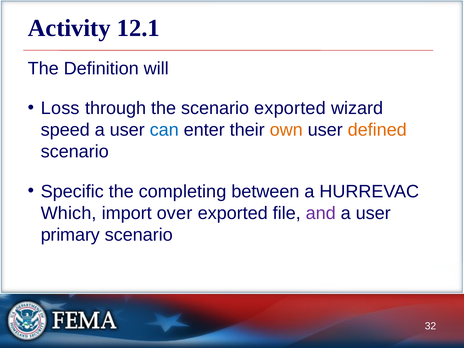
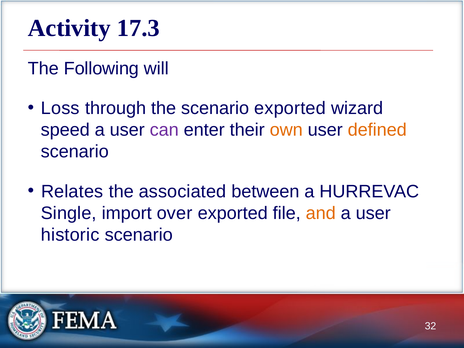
12.1: 12.1 -> 17.3
Definition: Definition -> Following
can colour: blue -> purple
Specific: Specific -> Relates
completing: completing -> associated
Which: Which -> Single
and colour: purple -> orange
primary: primary -> historic
